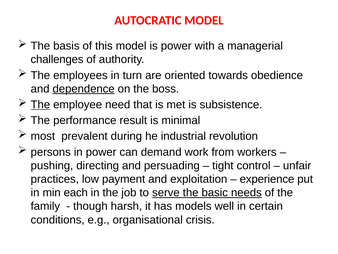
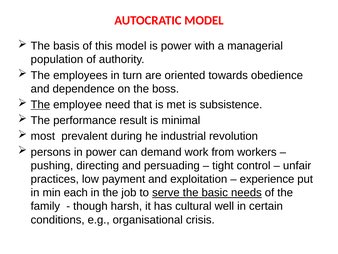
challenges: challenges -> population
dependence underline: present -> none
models: models -> cultural
